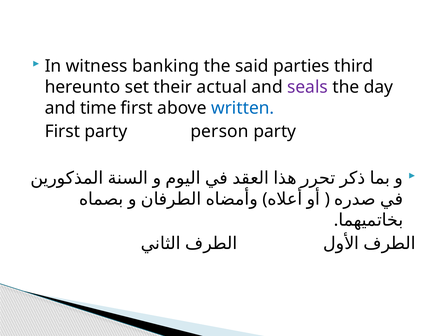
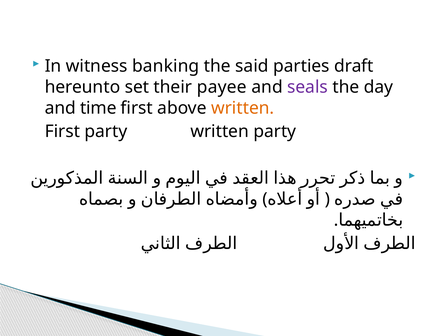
third: third -> draft
actual: actual -> payee
written at (243, 108) colour: blue -> orange
party person: person -> written
